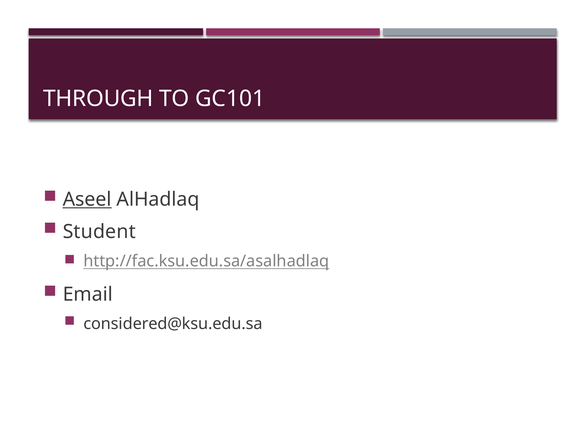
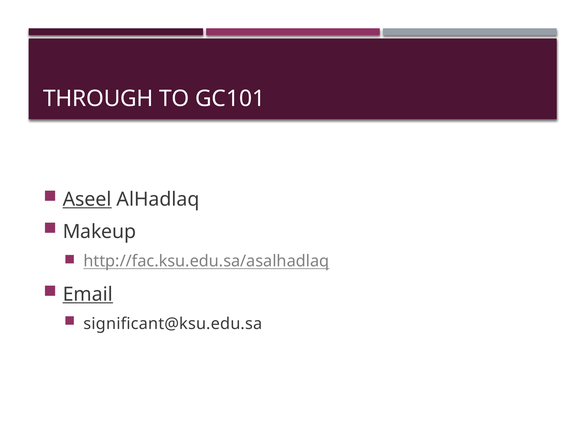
Student: Student -> Makeup
Email underline: none -> present
considered@ksu.edu.sa: considered@ksu.edu.sa -> significant@ksu.edu.sa
